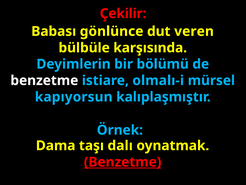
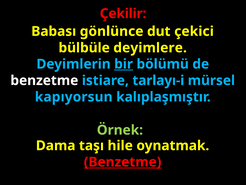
veren: veren -> çekici
karşısında: karşısında -> deyimlere
bir underline: none -> present
olmalı-i: olmalı-i -> tarlayı-i
Örnek colour: light blue -> light green
dalı: dalı -> hile
